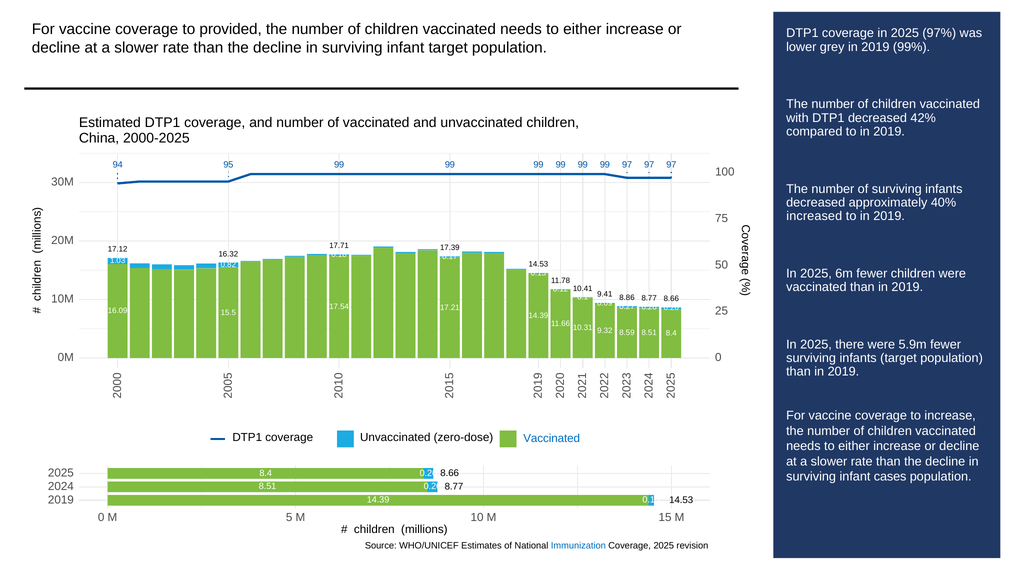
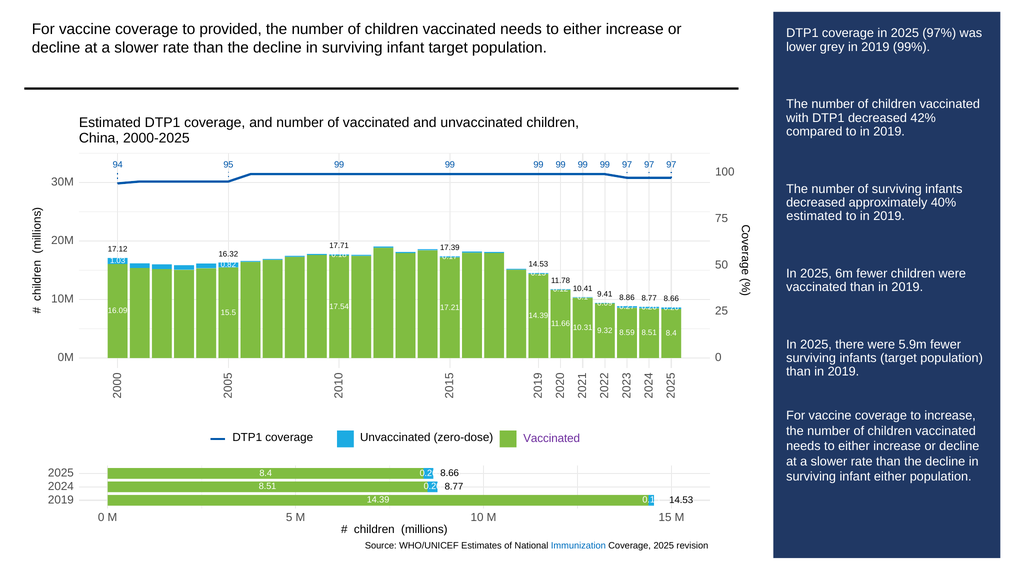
increased at (814, 216): increased -> estimated
Vaccinated at (552, 438) colour: blue -> purple
infant cases: cases -> either
